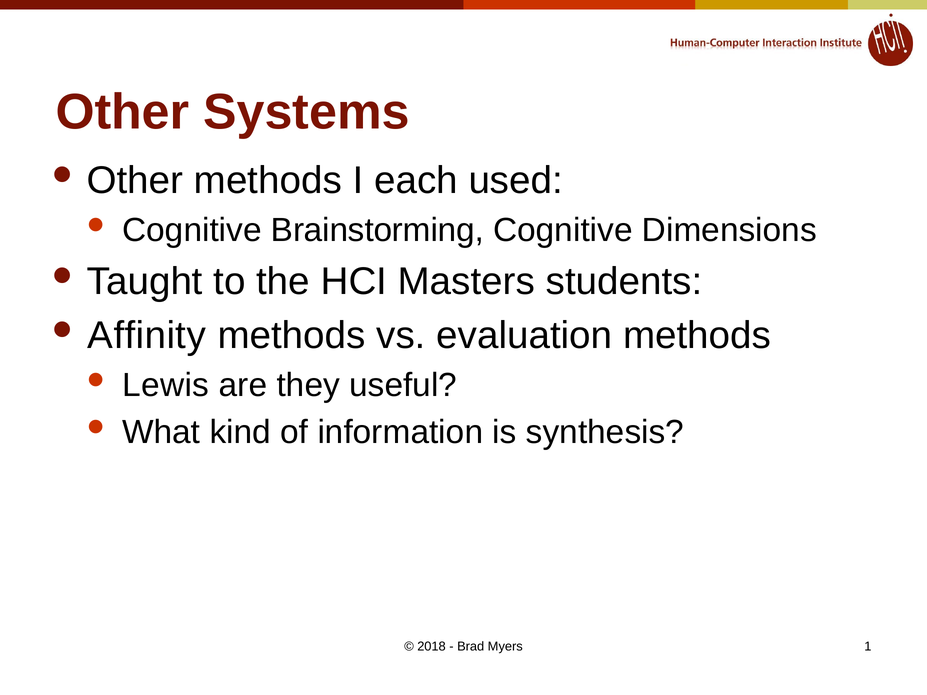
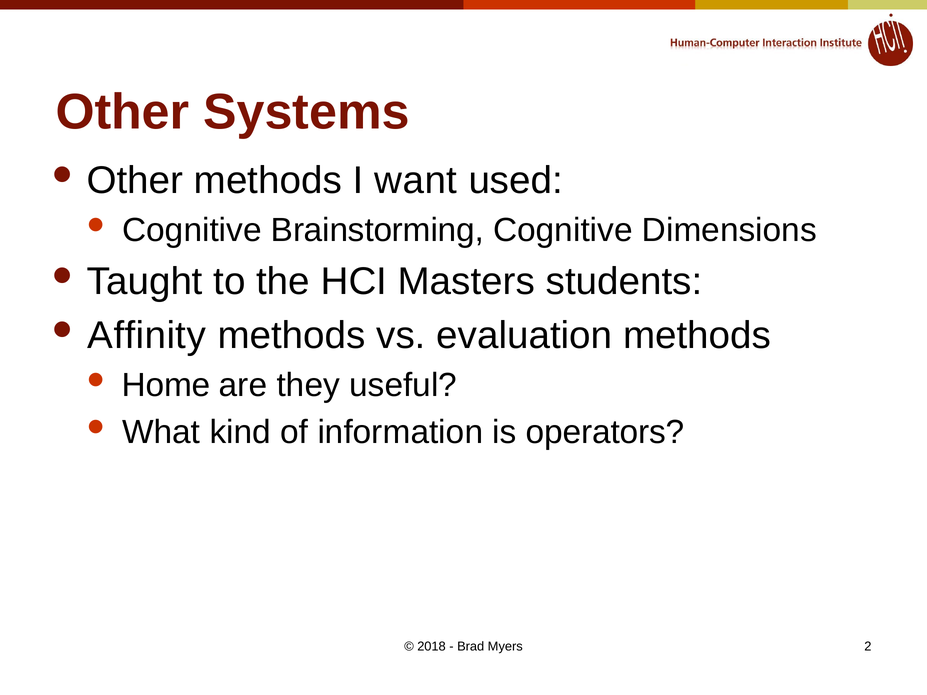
each: each -> want
Lewis: Lewis -> Home
synthesis: synthesis -> operators
1: 1 -> 2
